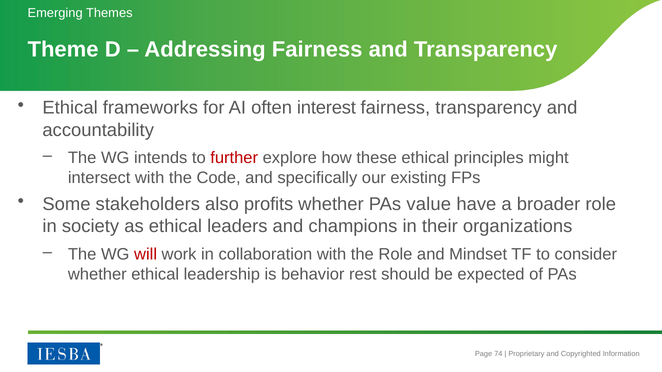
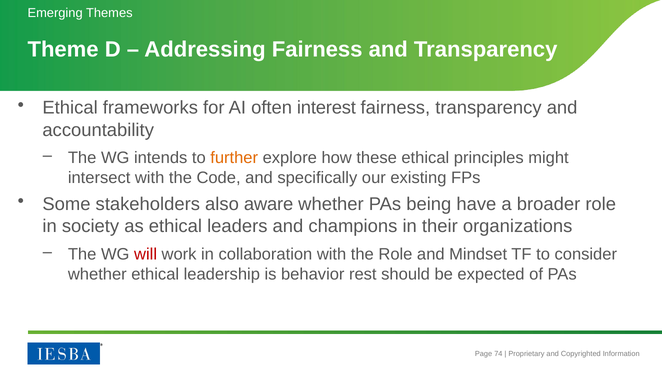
further colour: red -> orange
profits: profits -> aware
value: value -> being
